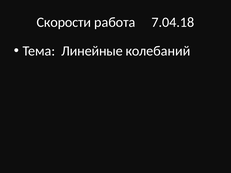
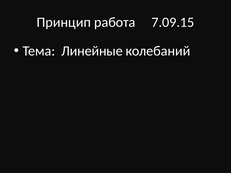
Скорости: Скорости -> Принцип
7.04.18: 7.04.18 -> 7.09.15
